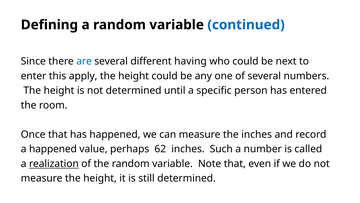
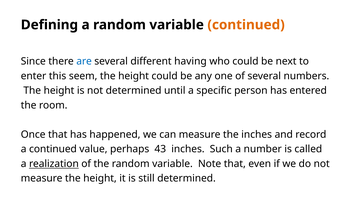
continued at (246, 25) colour: blue -> orange
apply: apply -> seem
a happened: happened -> continued
62: 62 -> 43
